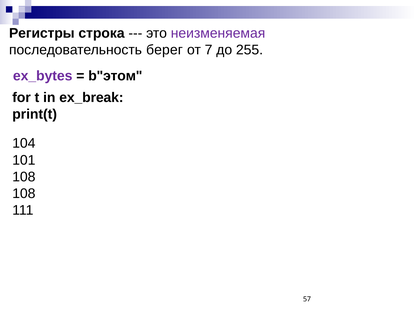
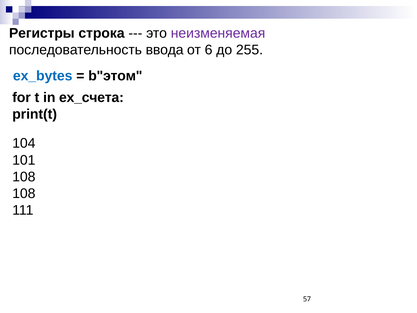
берег: берег -> ввода
7: 7 -> 6
ex_bytes colour: purple -> blue
ex_break: ex_break -> ex_счета
